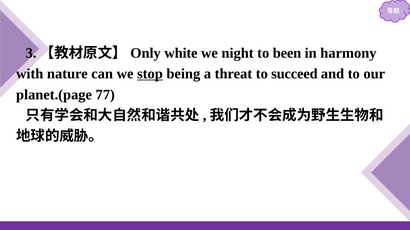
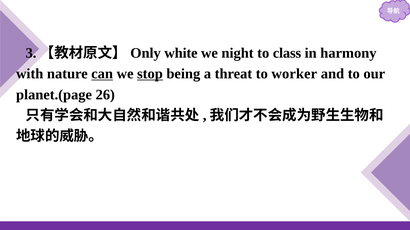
been: been -> class
can underline: none -> present
succeed: succeed -> worker
77: 77 -> 26
